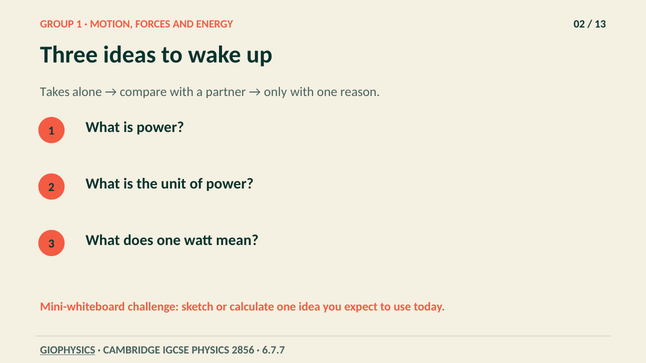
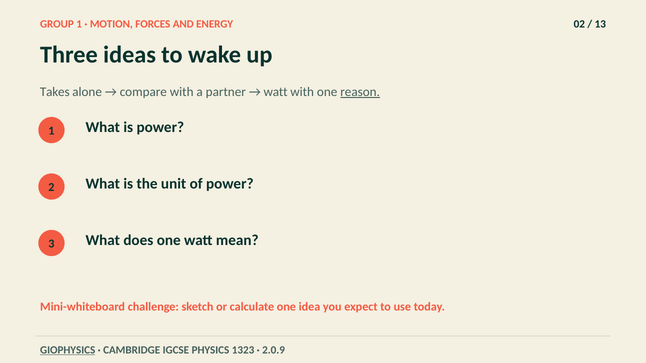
only at (275, 92): only -> watt
reason underline: none -> present
2856: 2856 -> 1323
6.7.7: 6.7.7 -> 2.0.9
